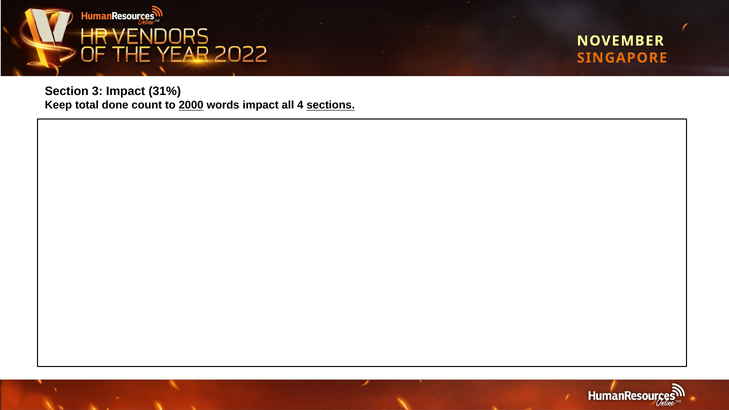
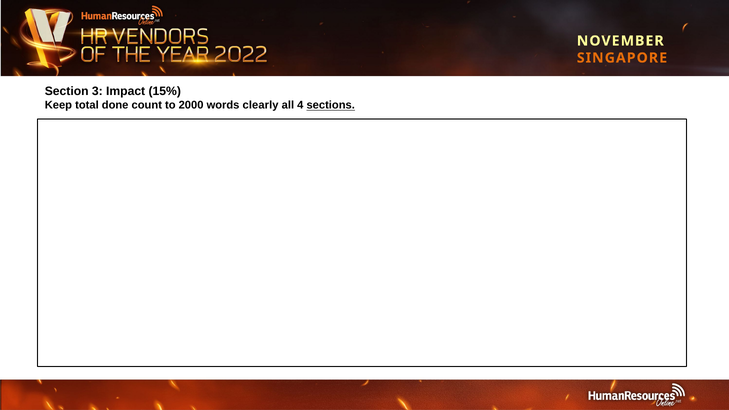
31%: 31% -> 15%
2000 underline: present -> none
words impact: impact -> clearly
